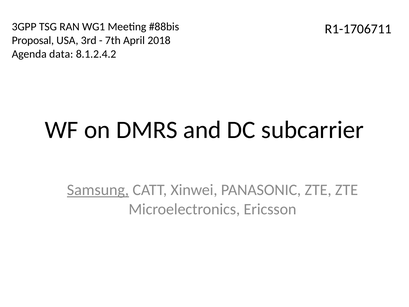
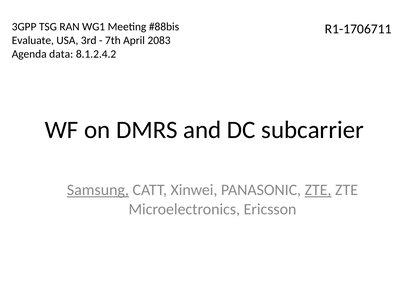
Proposal: Proposal -> Evaluate
2018: 2018 -> 2083
ZTE at (318, 190) underline: none -> present
